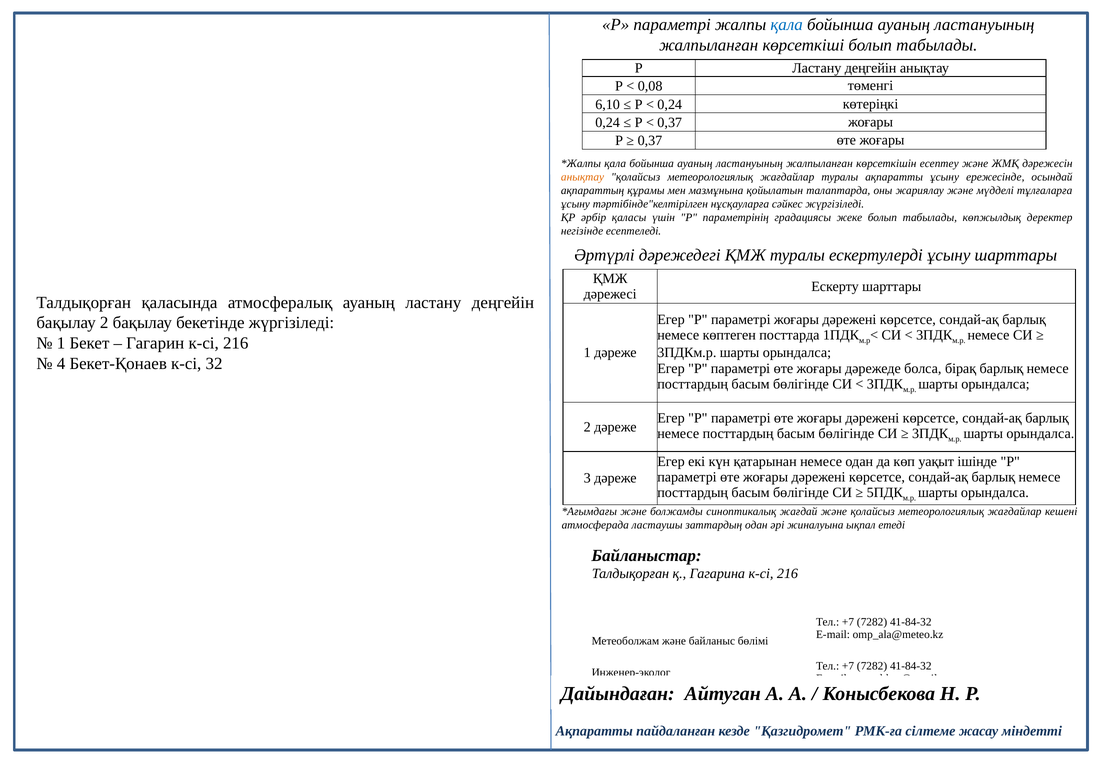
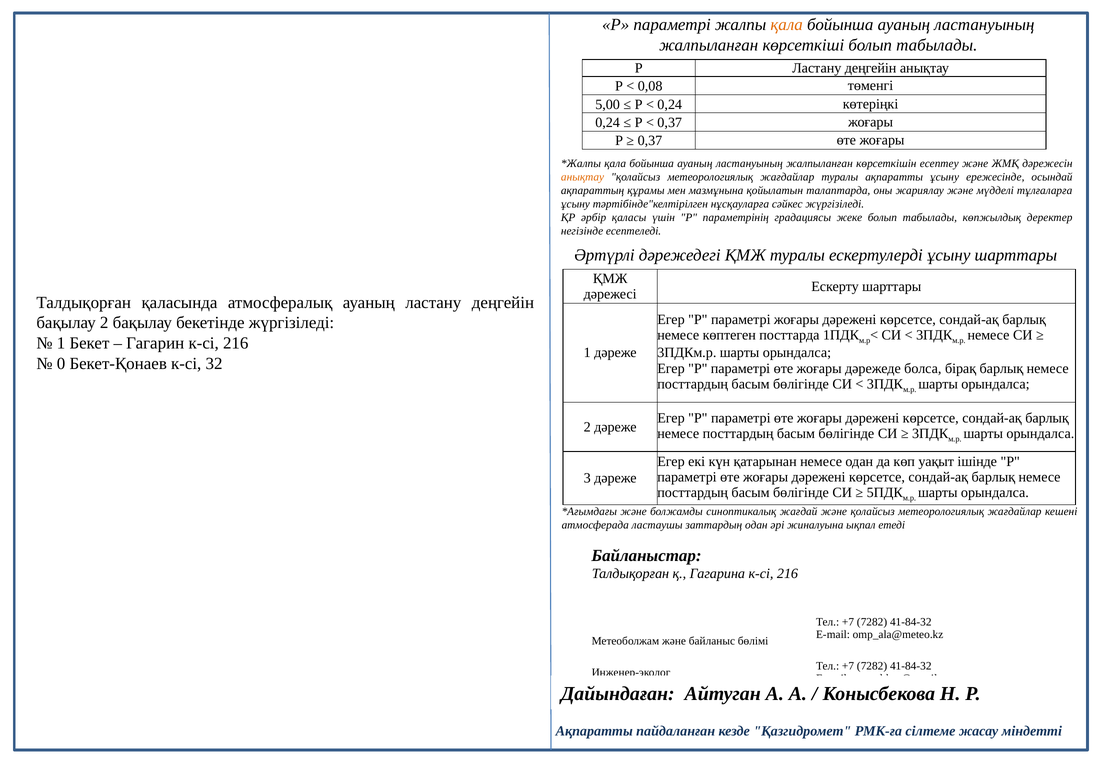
қала at (787, 25) colour: blue -> orange
6,10: 6,10 -> 5,00
4: 4 -> 0
